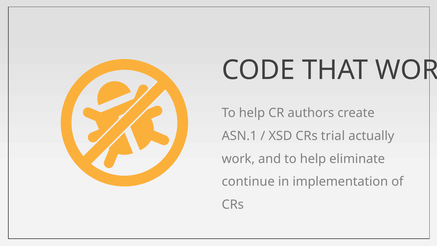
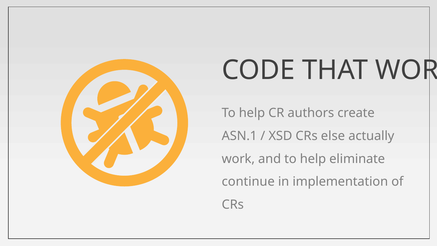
trial: trial -> else
